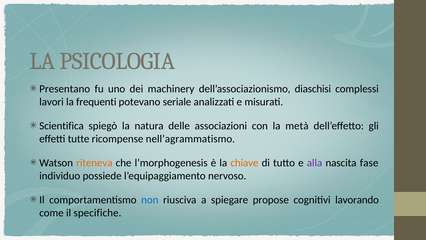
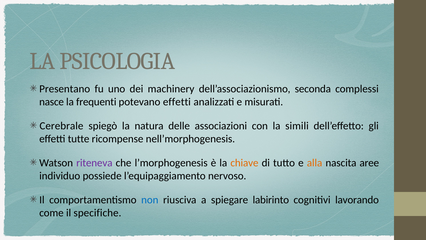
diaschisi: diaschisi -> seconda
lavori: lavori -> nasce
potevano seriale: seriale -> effetti
Scientifica: Scientifica -> Cerebrale
metà: metà -> simili
nell’agrammatismo: nell’agrammatismo -> nell’morphogenesis
riteneva colour: orange -> purple
alla colour: purple -> orange
fase: fase -> aree
propose: propose -> labirinto
